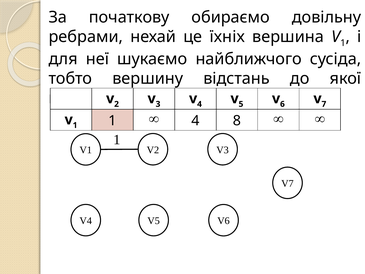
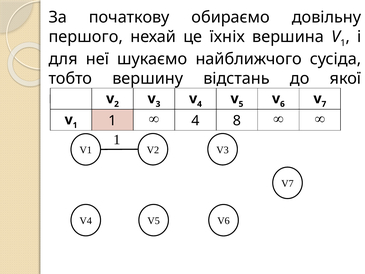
ребрами: ребрами -> першого
